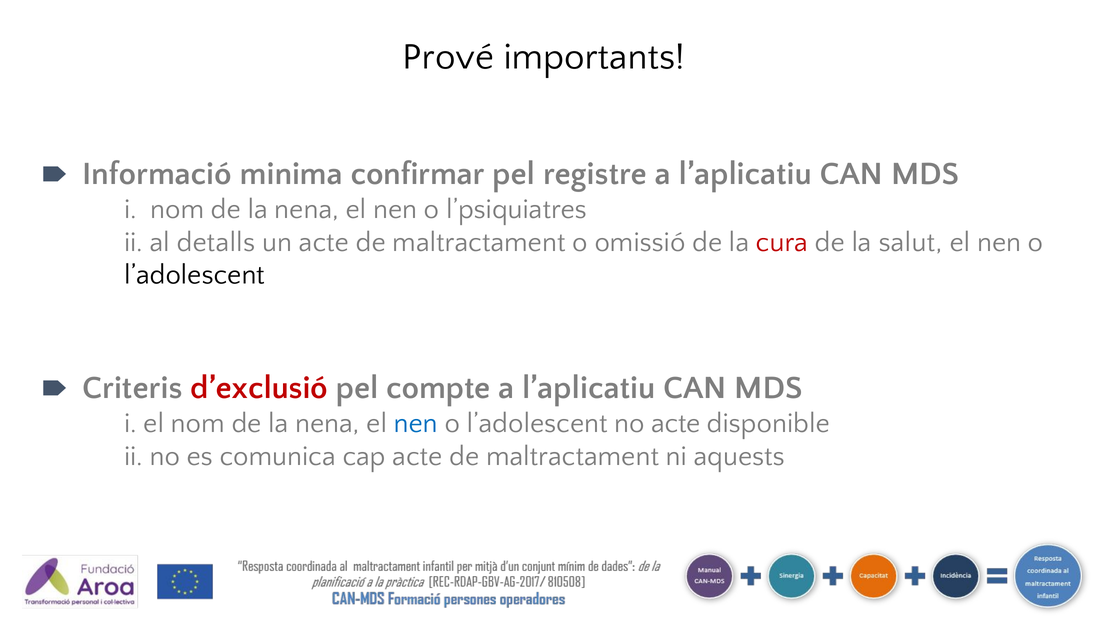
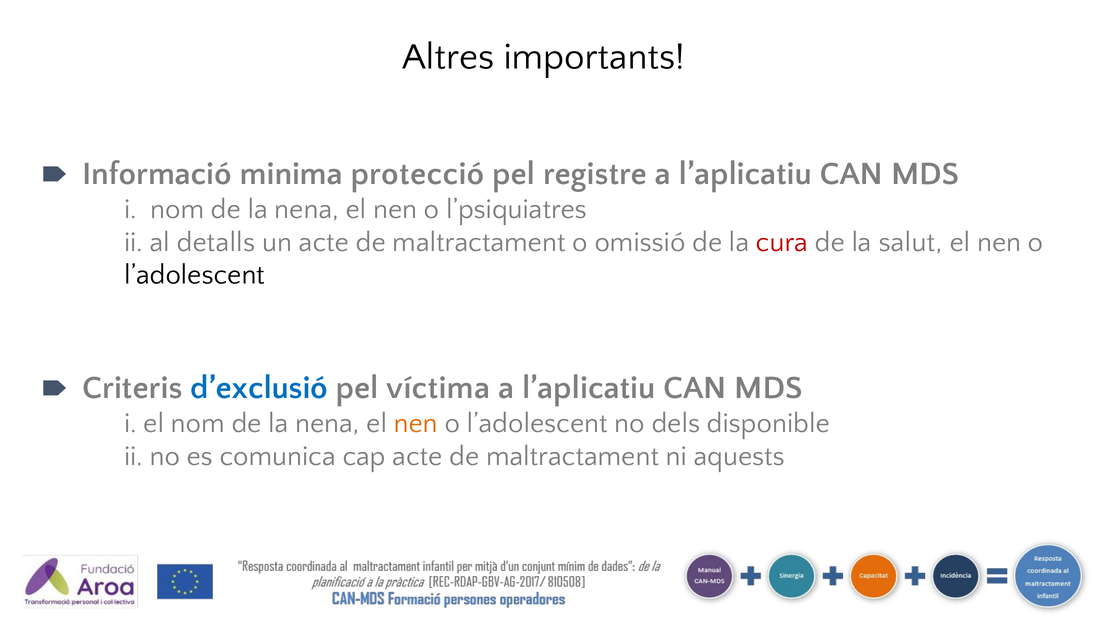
Prové: Prové -> Altres
confirmar: confirmar -> protecció
d’exclusió colour: red -> blue
compte: compte -> víctima
nen at (416, 423) colour: blue -> orange
no acte: acte -> dels
